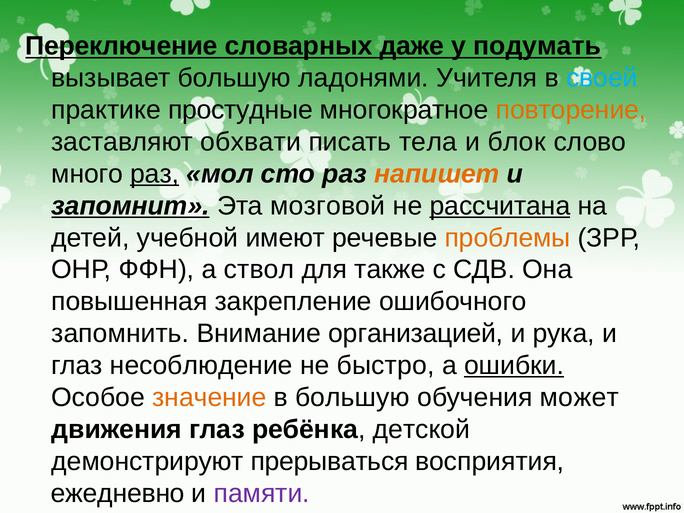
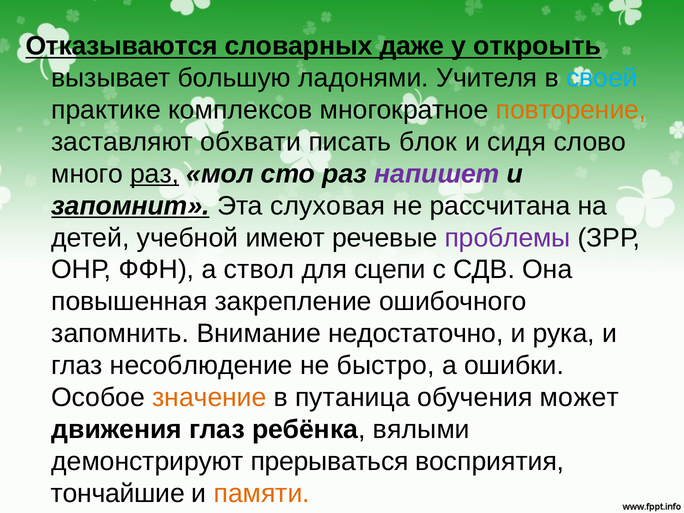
Переключение: Переключение -> Отказываются
подумать: подумать -> откроыть
простудные: простудные -> комплексов
тела: тела -> блок
блок: блок -> сидя
напишет colour: orange -> purple
мозговой: мозговой -> слуховая
рассчитана underline: present -> none
проблемы colour: orange -> purple
также: также -> сцепи
организацией: организацией -> недостаточно
ошибки underline: present -> none
в большую: большую -> путаница
детской: детской -> вялыми
ежедневно: ежедневно -> тончайшие
памяти colour: purple -> orange
